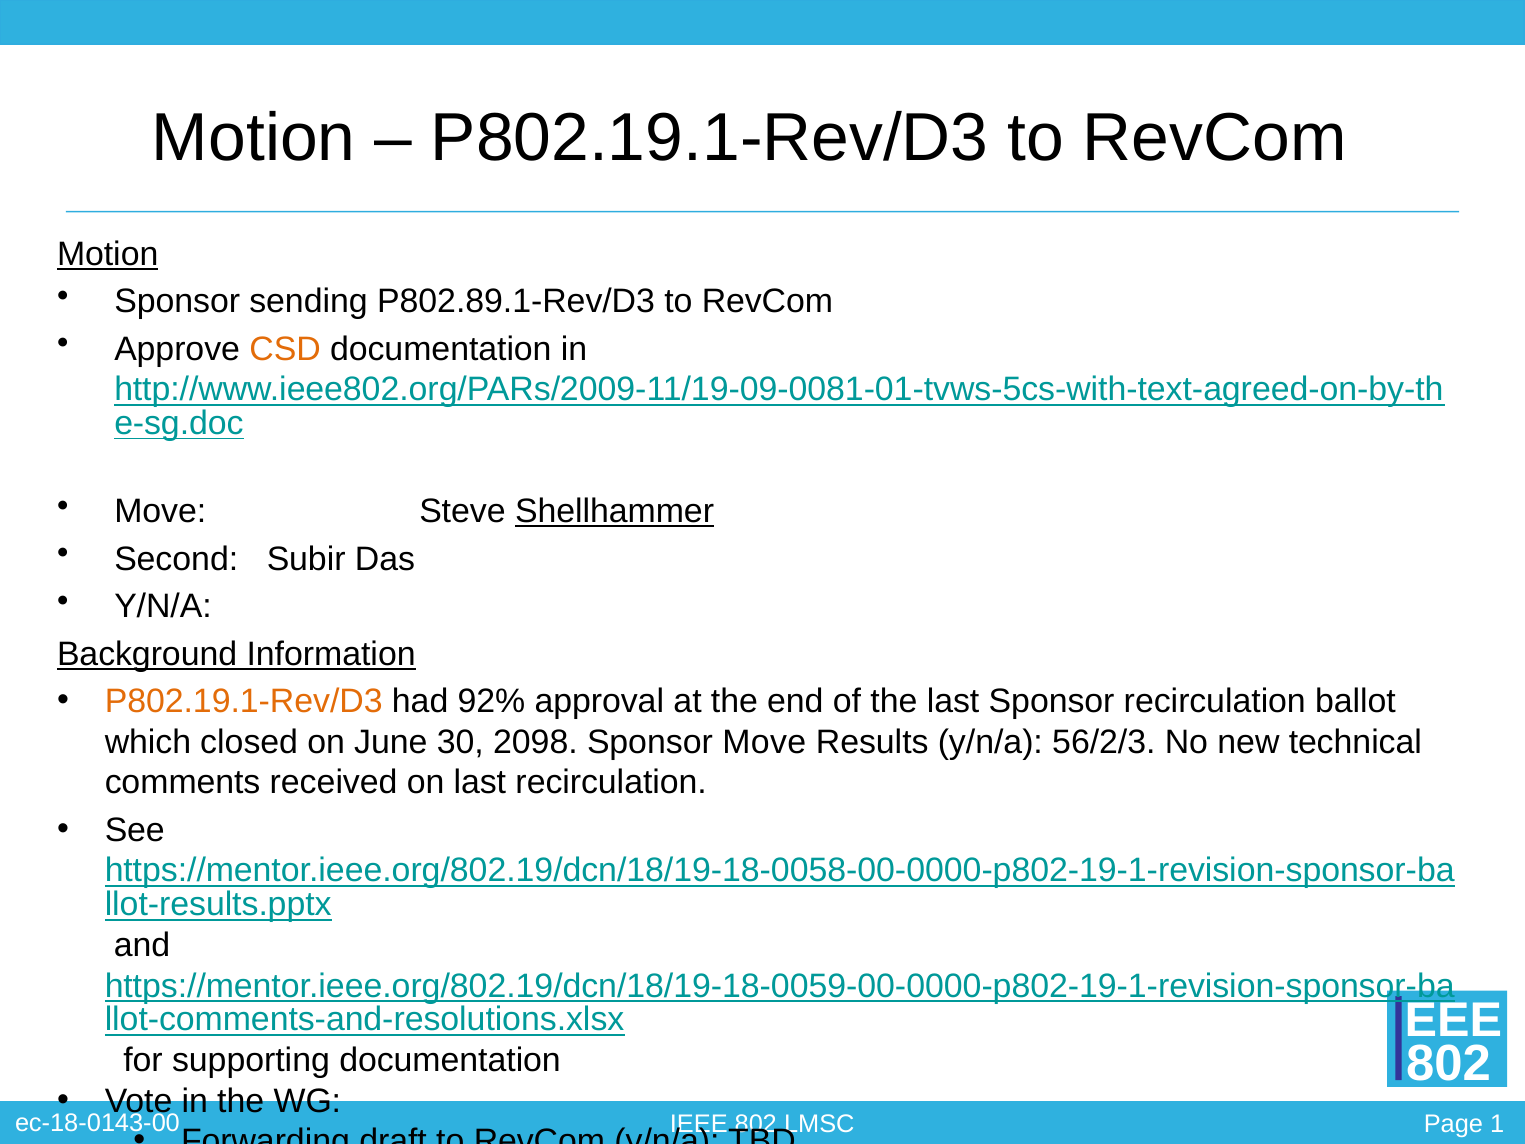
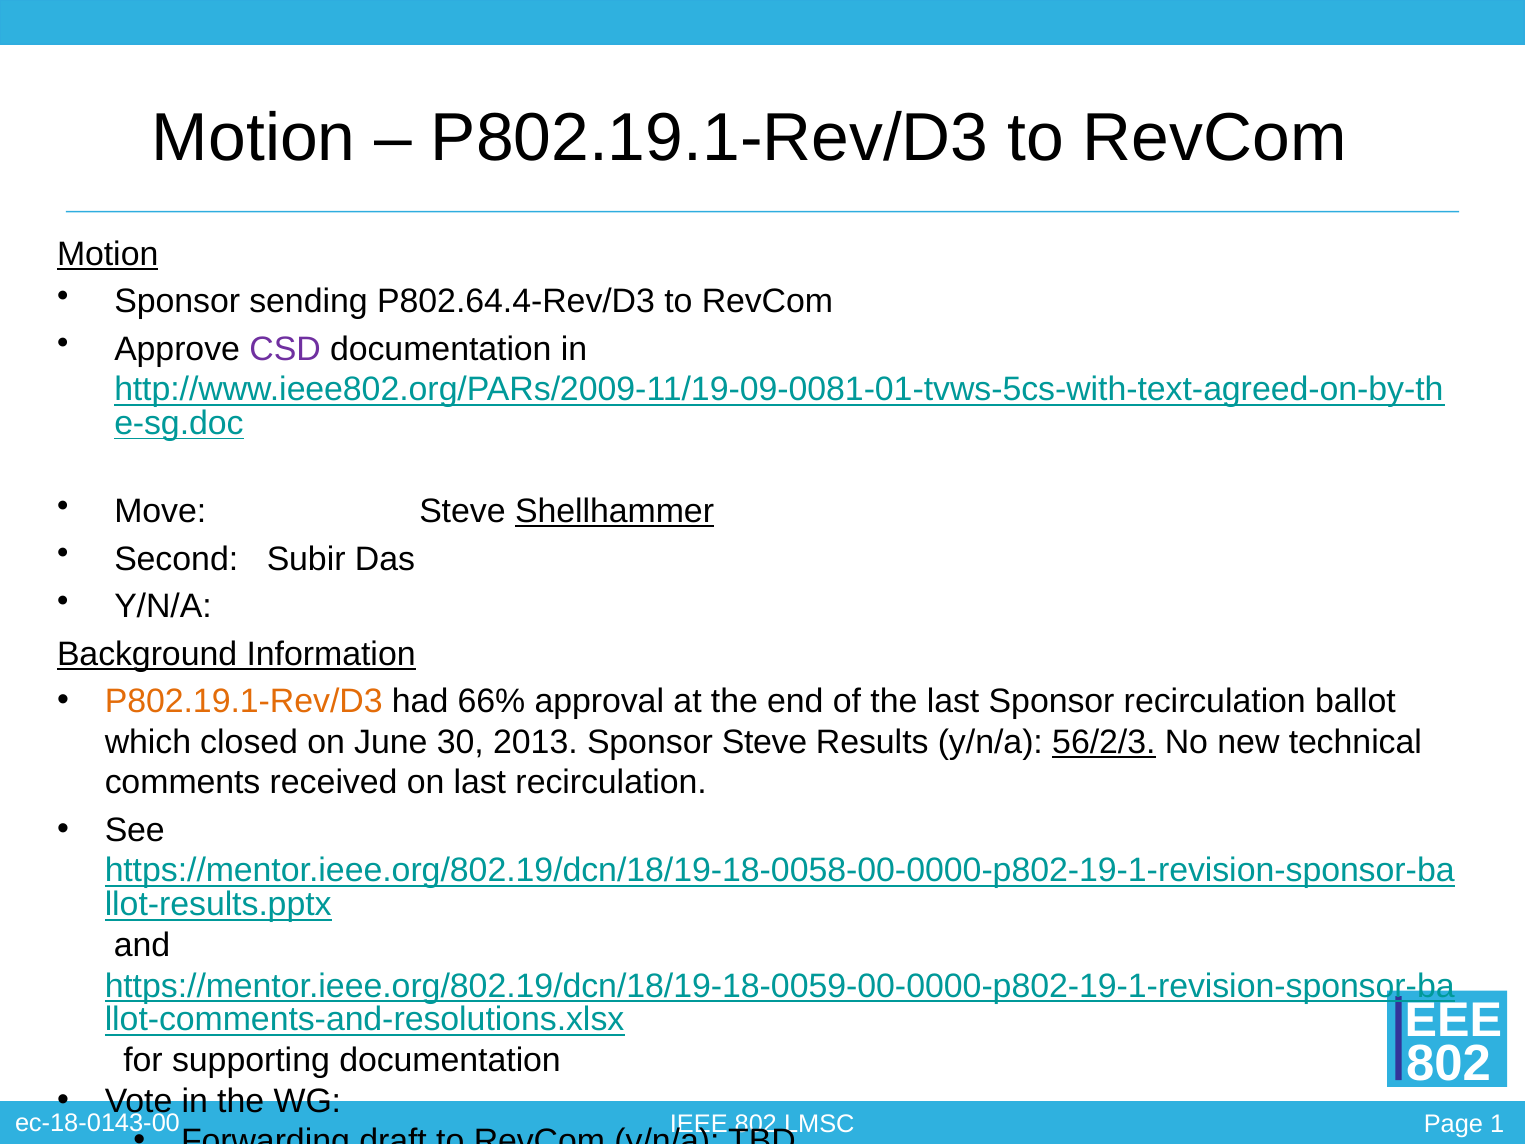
P802.89.1-Rev/D3: P802.89.1-Rev/D3 -> P802.64.4-Rev/D3
CSD at (285, 349) colour: orange -> purple
92%: 92% -> 66%
2098: 2098 -> 2013
Sponsor Move: Move -> Steve
56/2/3 underline: none -> present
